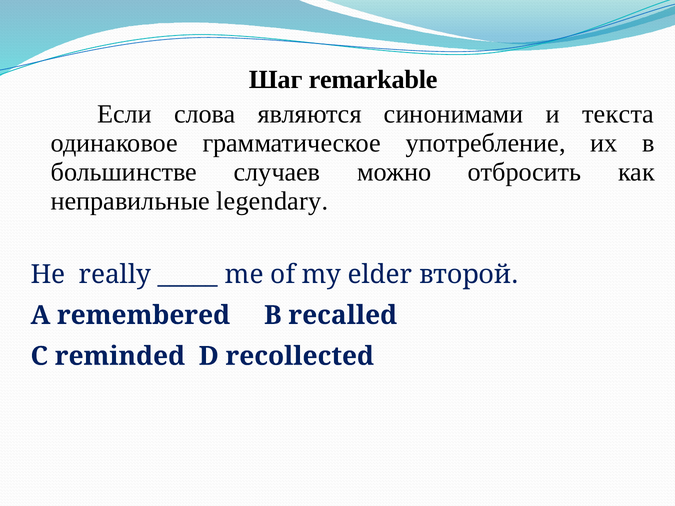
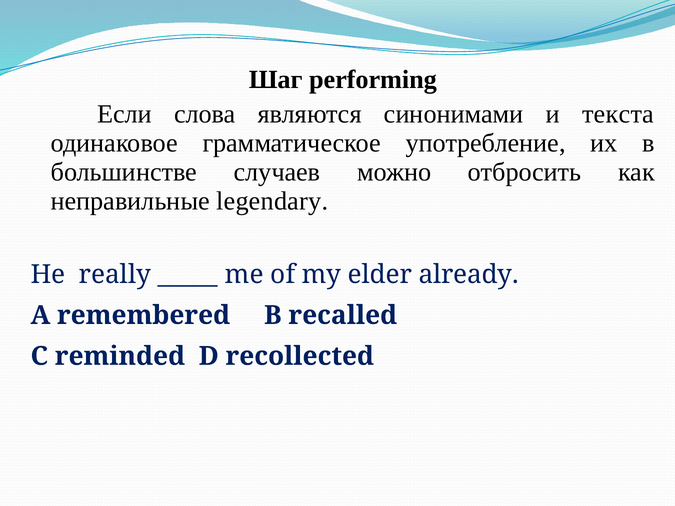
remarkable: remarkable -> performing
второй: второй -> already
